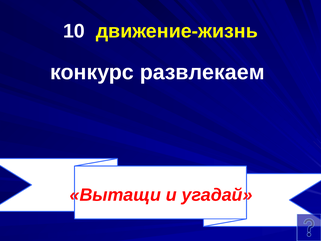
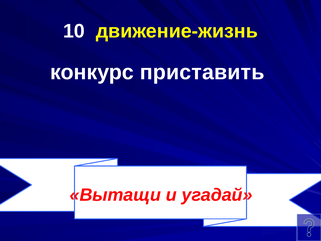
развлекаем: развлекаем -> приставить
